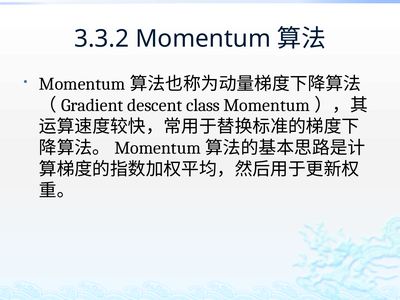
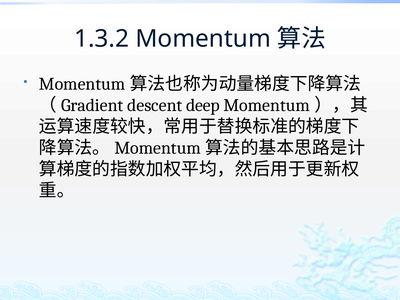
3.3.2: 3.3.2 -> 1.3.2
class: class -> deep
